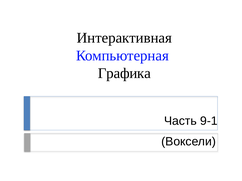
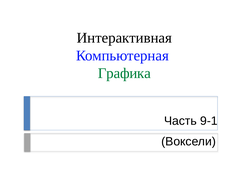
Графика colour: black -> green
